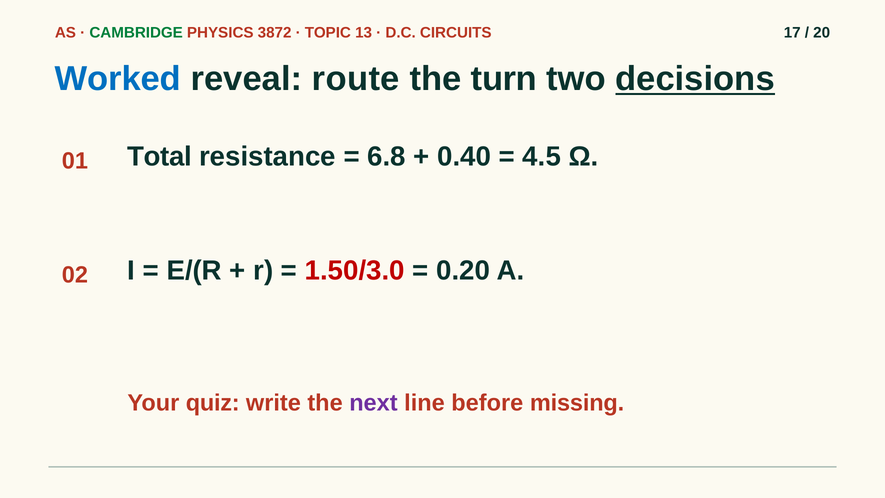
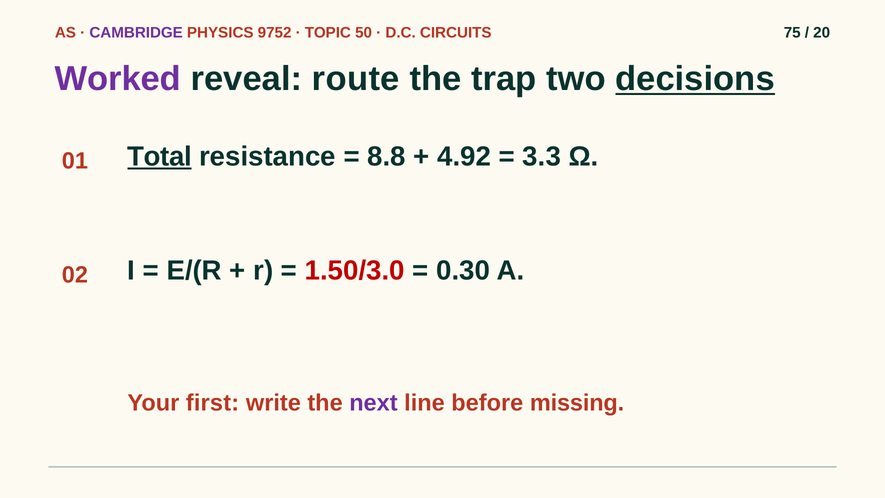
CAMBRIDGE colour: green -> purple
3872: 3872 -> 9752
13: 13 -> 50
17: 17 -> 75
Worked colour: blue -> purple
turn: turn -> trap
Total underline: none -> present
6.8: 6.8 -> 8.8
0.40: 0.40 -> 4.92
4.5: 4.5 -> 3.3
0.20: 0.20 -> 0.30
quiz: quiz -> first
